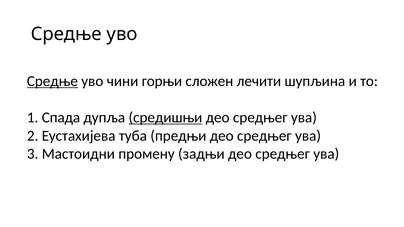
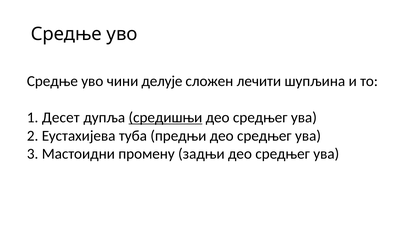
Средње at (52, 81) underline: present -> none
горњи: горњи -> делује
Спада: Спада -> Десет
